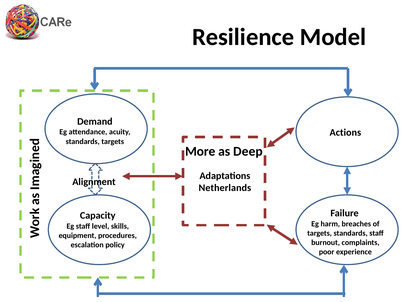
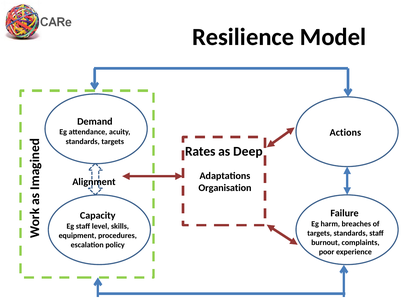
More: More -> Rates
Netherlands: Netherlands -> Organisation
